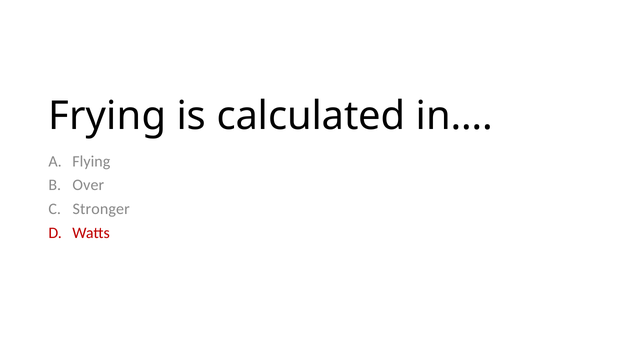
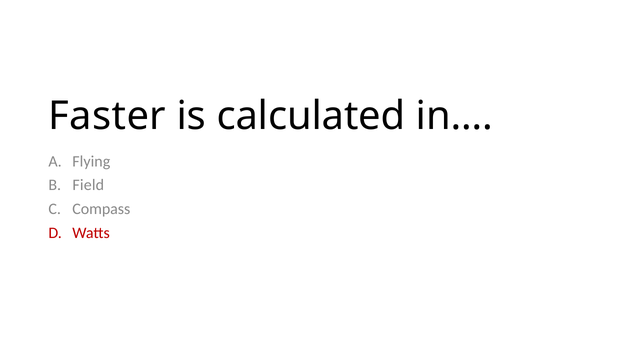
Frying: Frying -> Faster
Over: Over -> Field
Stronger: Stronger -> Compass
